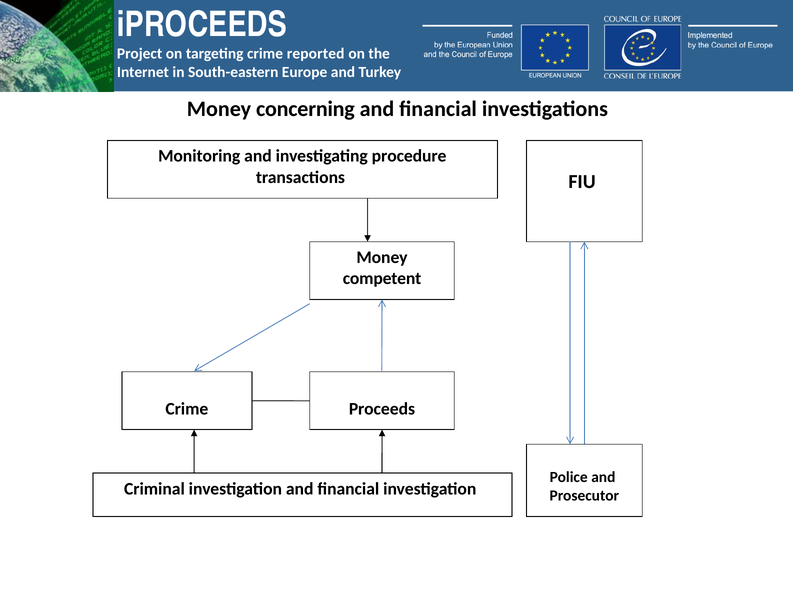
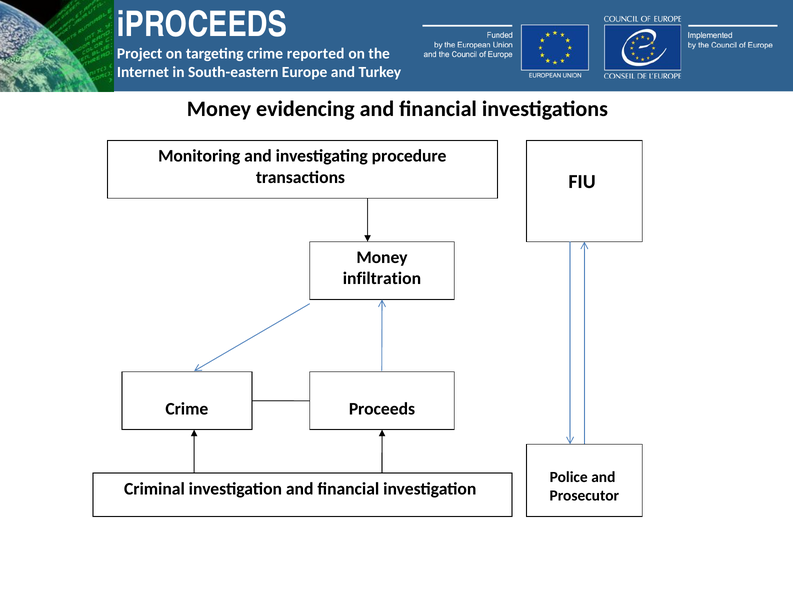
concerning: concerning -> evidencing
competent: competent -> infiltration
